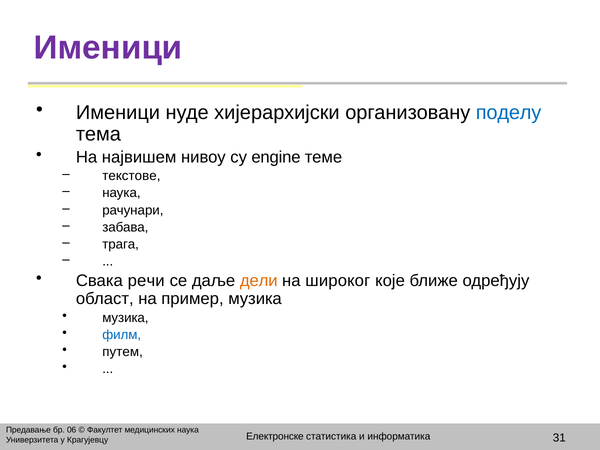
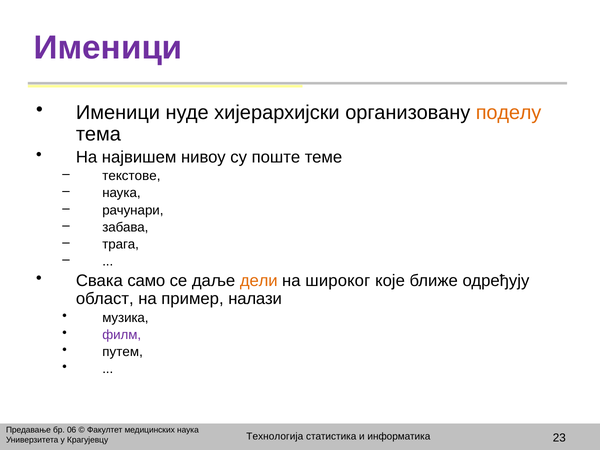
поделу colour: blue -> orange
engine: engine -> поште
речи: речи -> само
пример музика: музика -> налази
филм colour: blue -> purple
Електронске: Електронске -> Технологија
31: 31 -> 23
